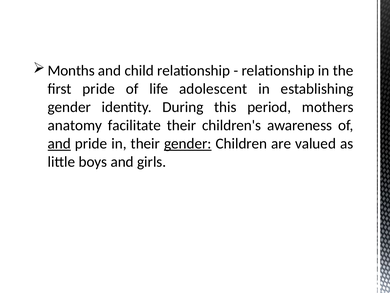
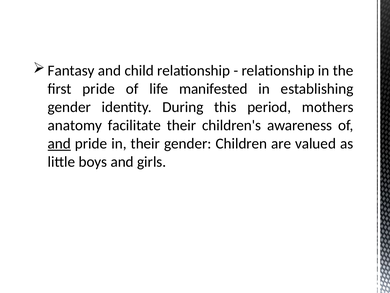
Months: Months -> Fantasy
adolescent: adolescent -> manifested
gender at (188, 143) underline: present -> none
